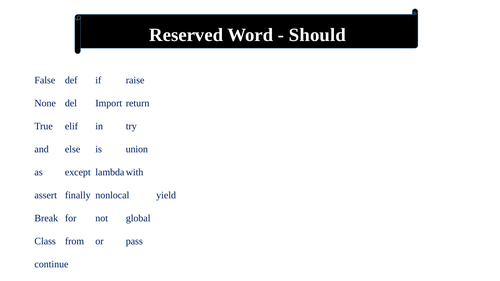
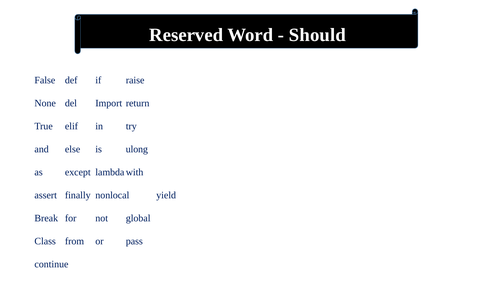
union: union -> ulong
